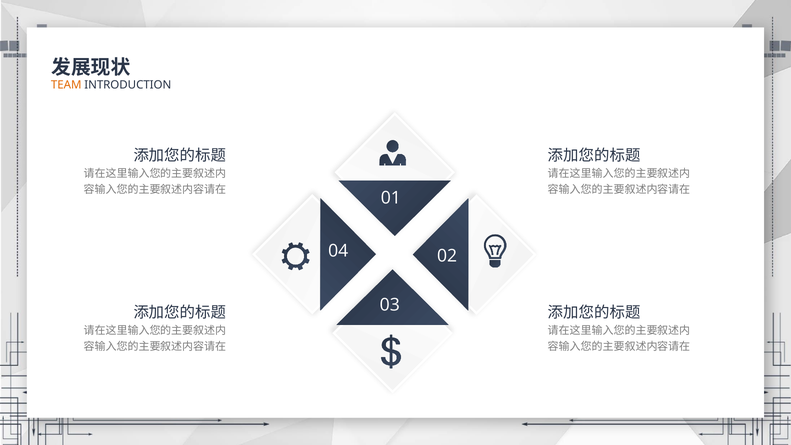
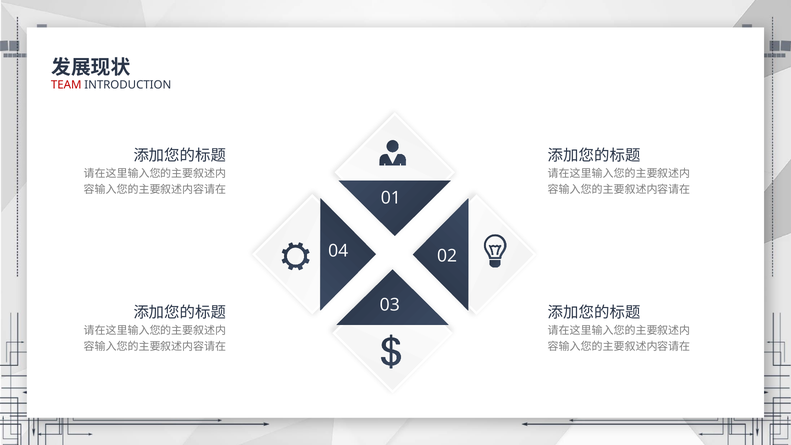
TEAM colour: orange -> red
